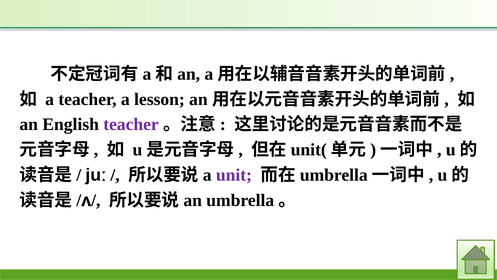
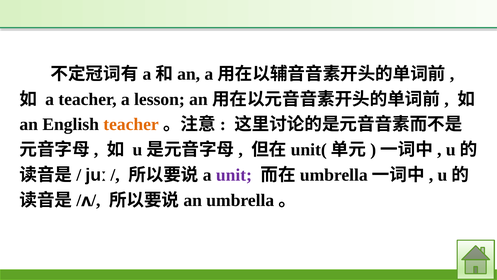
teacher at (131, 124) colour: purple -> orange
